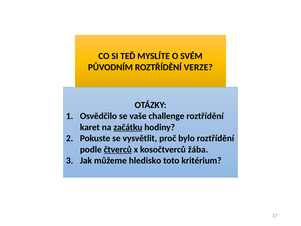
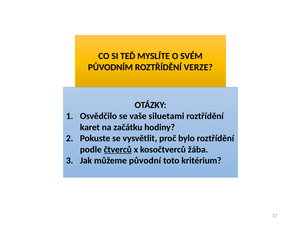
challenge: challenge -> siluetami
začátku underline: present -> none
hledisko: hledisko -> původní
